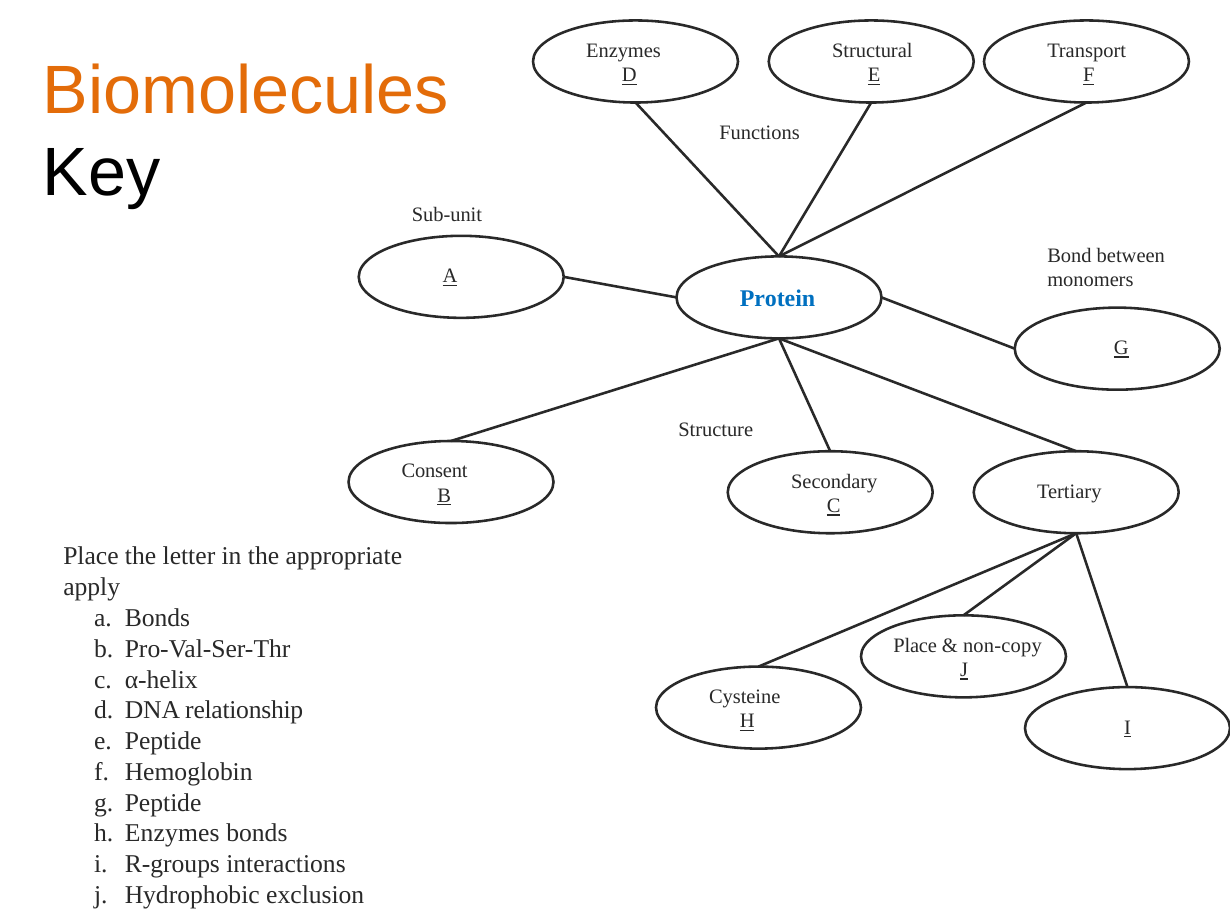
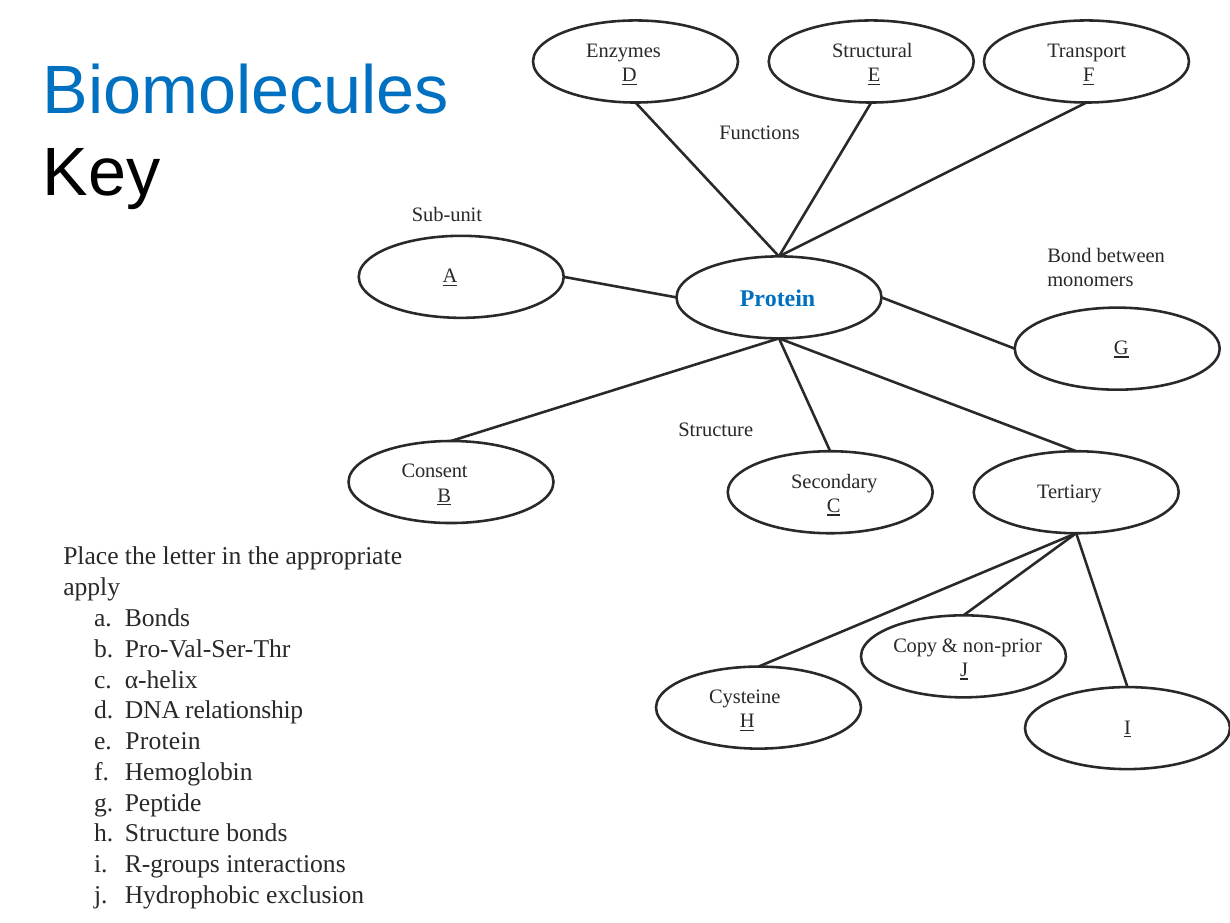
Biomolecules colour: orange -> blue
Place at (915, 645): Place -> Copy
non-copy: non-copy -> non-prior
e Peptide: Peptide -> Protein
h Enzymes: Enzymes -> Structure
